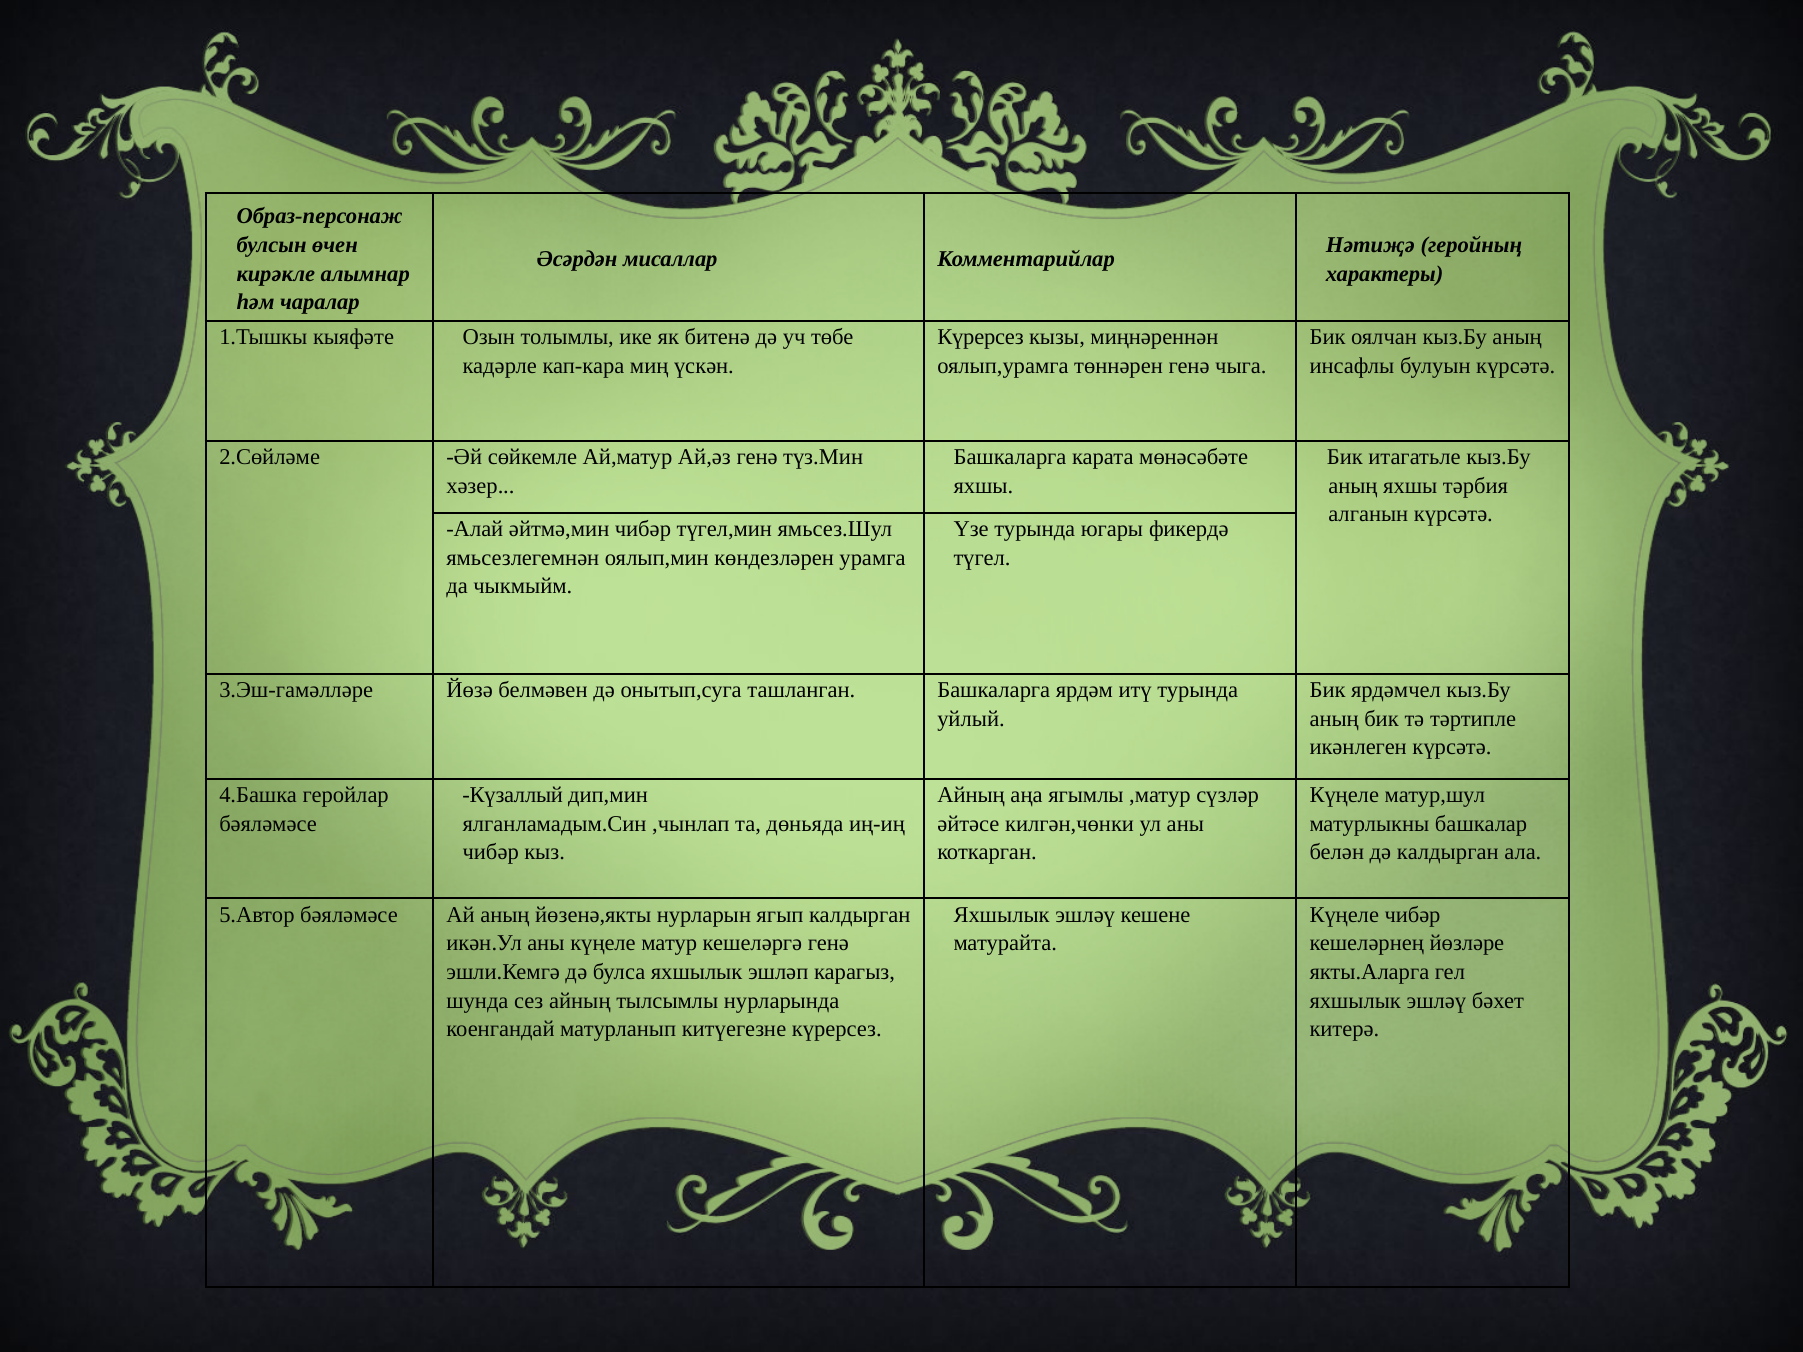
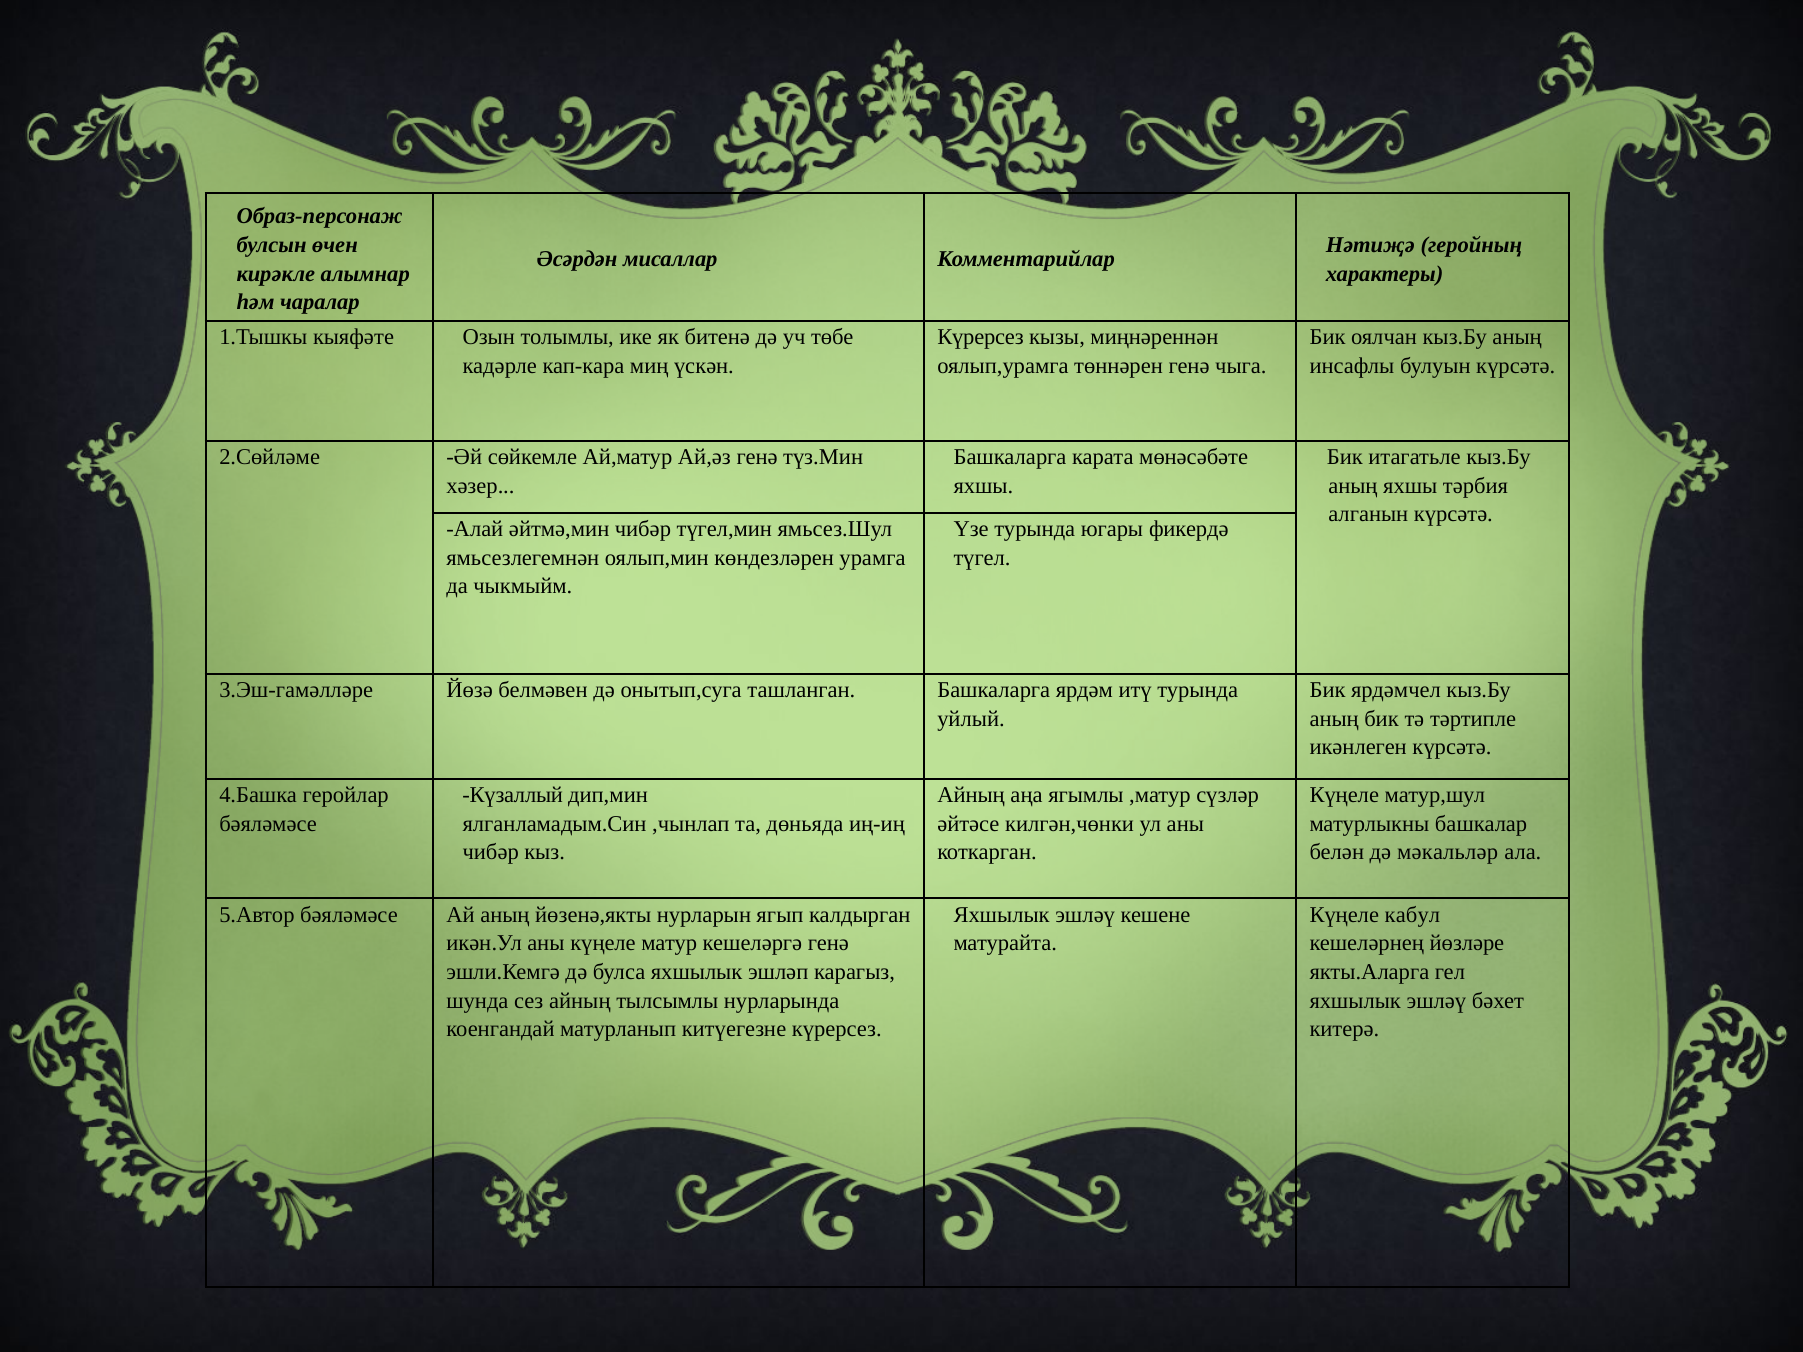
дә калдырган: калдырган -> мәкальләр
Күңеле чибәр: чибәр -> кабул
